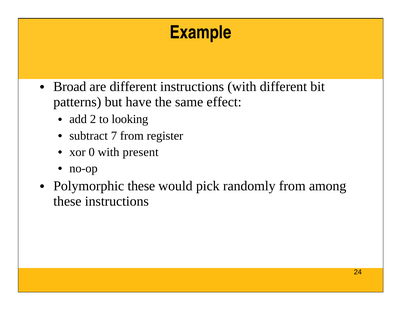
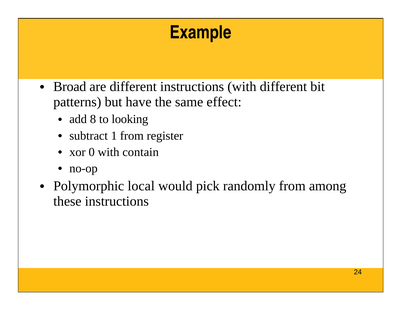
2: 2 -> 8
7: 7 -> 1
present: present -> contain
Polymorphic these: these -> local
